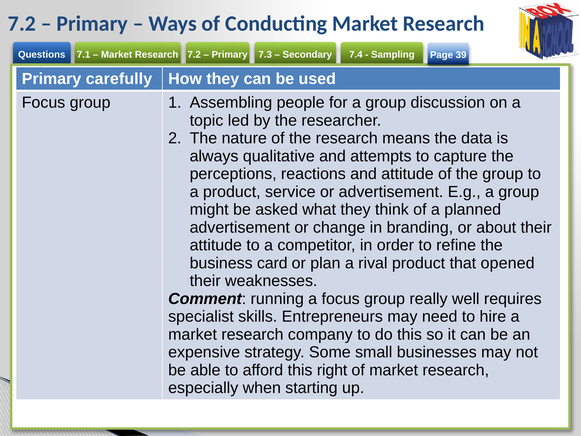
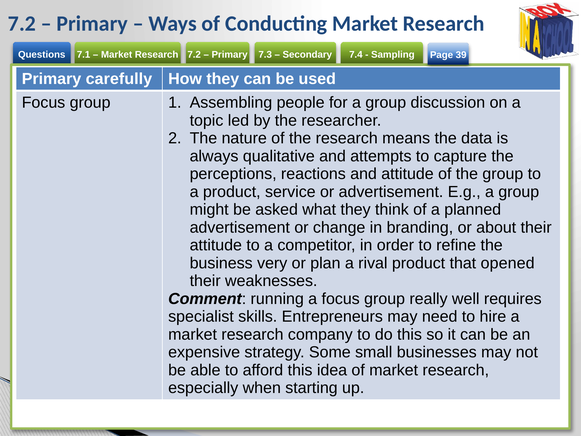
card: card -> very
right: right -> idea
